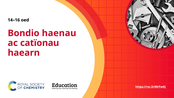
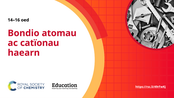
haenau: haenau -> atomau
